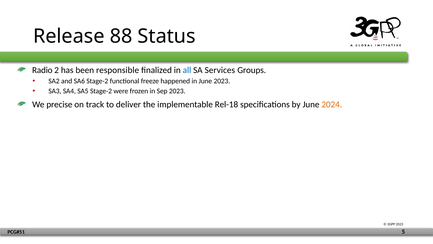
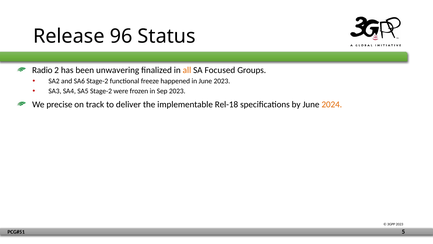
88: 88 -> 96
responsible: responsible -> unwavering
all colour: blue -> orange
Services: Services -> Focused
